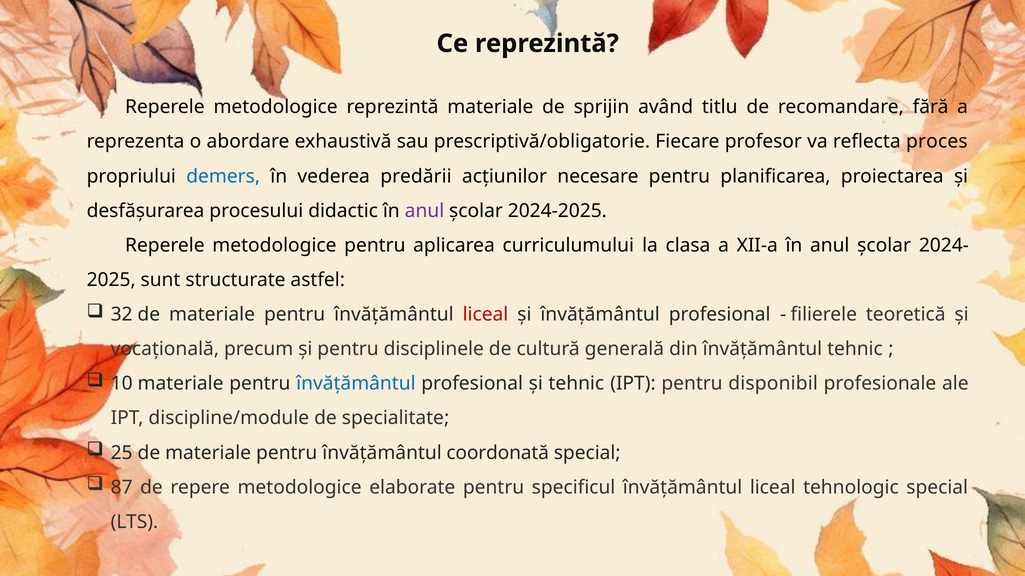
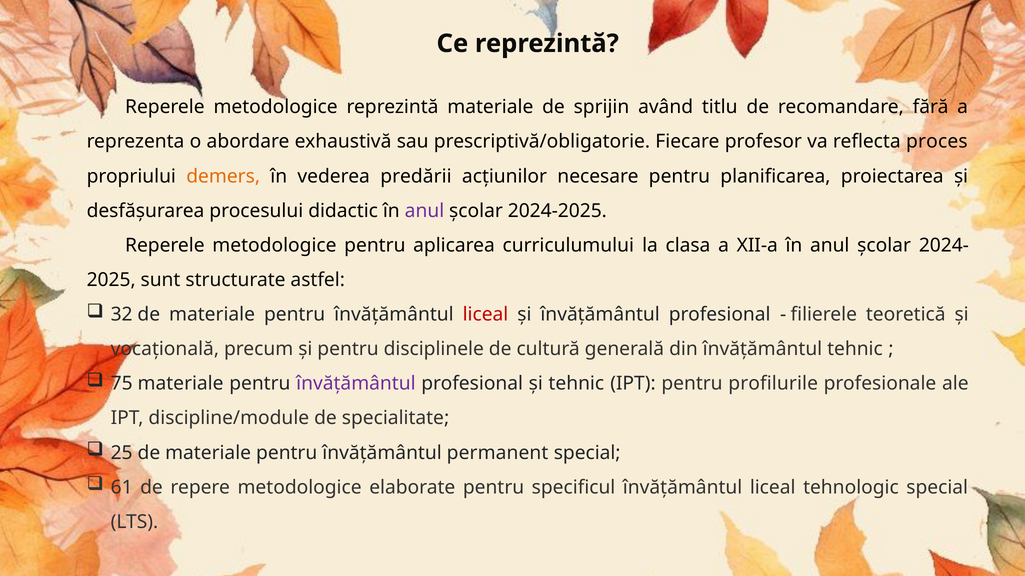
demers colour: blue -> orange
10: 10 -> 75
învățământul at (356, 384) colour: blue -> purple
disponibil: disponibil -> profilurile
coordonată: coordonată -> permanent
87: 87 -> 61
